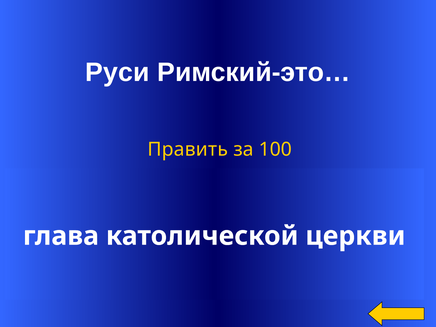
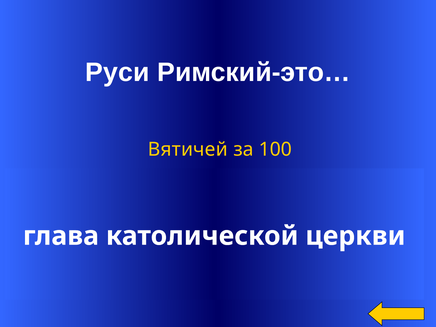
Править: Править -> Вятичей
